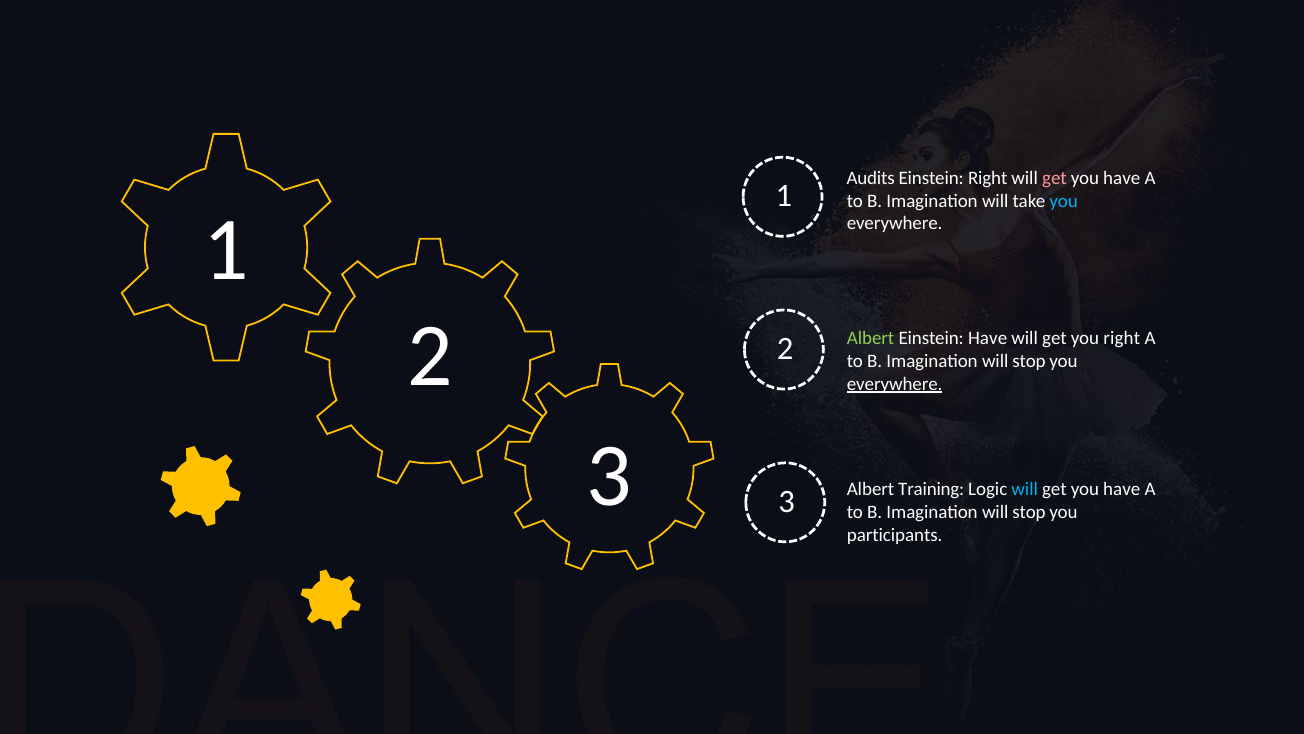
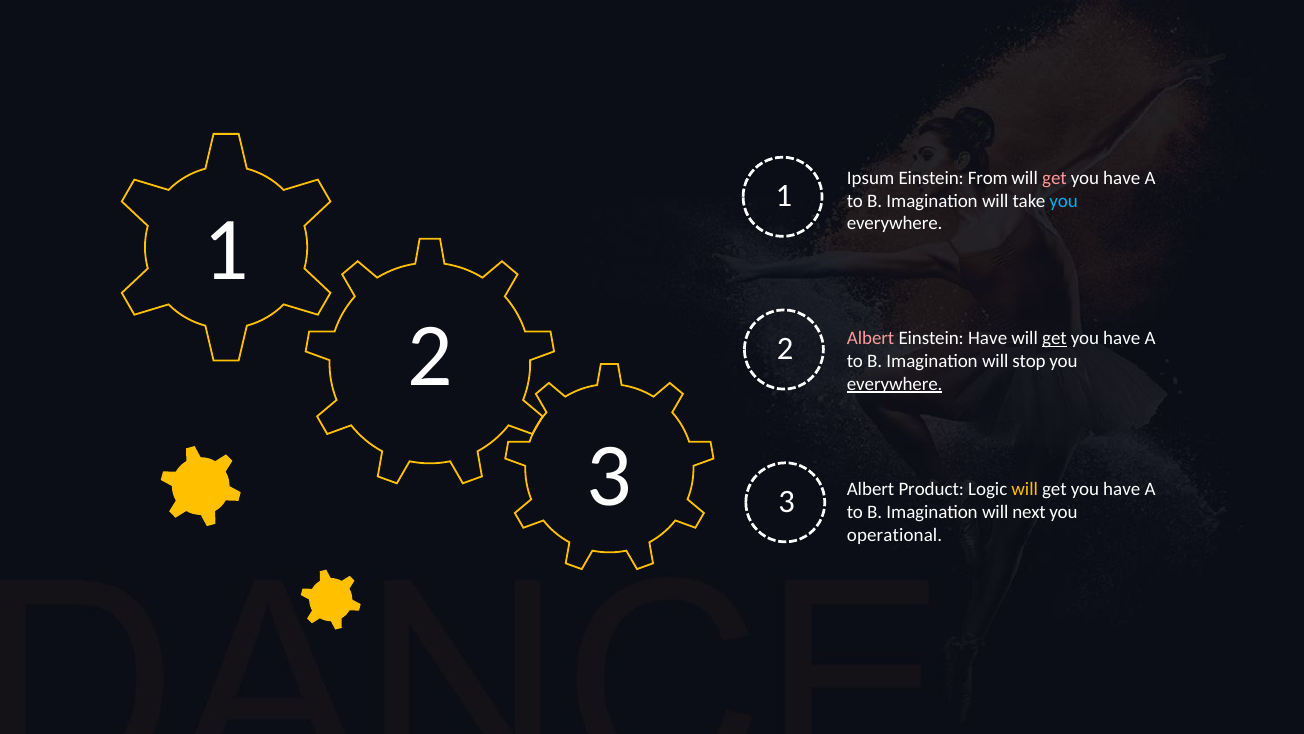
Audits: Audits -> Ipsum
Einstein Right: Right -> From
Albert at (871, 338) colour: light green -> pink
get at (1054, 338) underline: none -> present
right at (1122, 338): right -> have
Training: Training -> Product
will at (1025, 489) colour: light blue -> yellow
stop at (1029, 512): stop -> next
participants: participants -> operational
